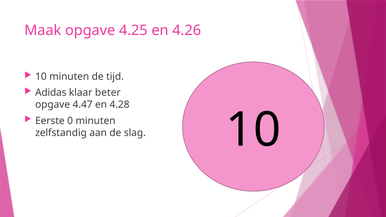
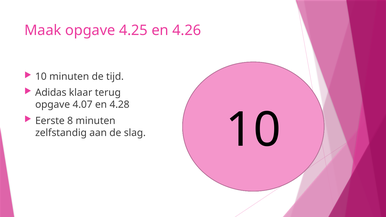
beter: beter -> terug
4.47: 4.47 -> 4.07
0: 0 -> 8
